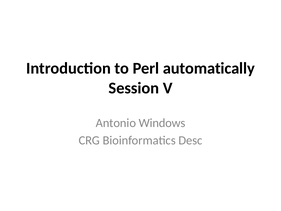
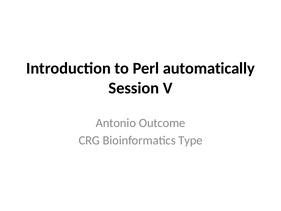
Windows: Windows -> Outcome
Desc: Desc -> Type
